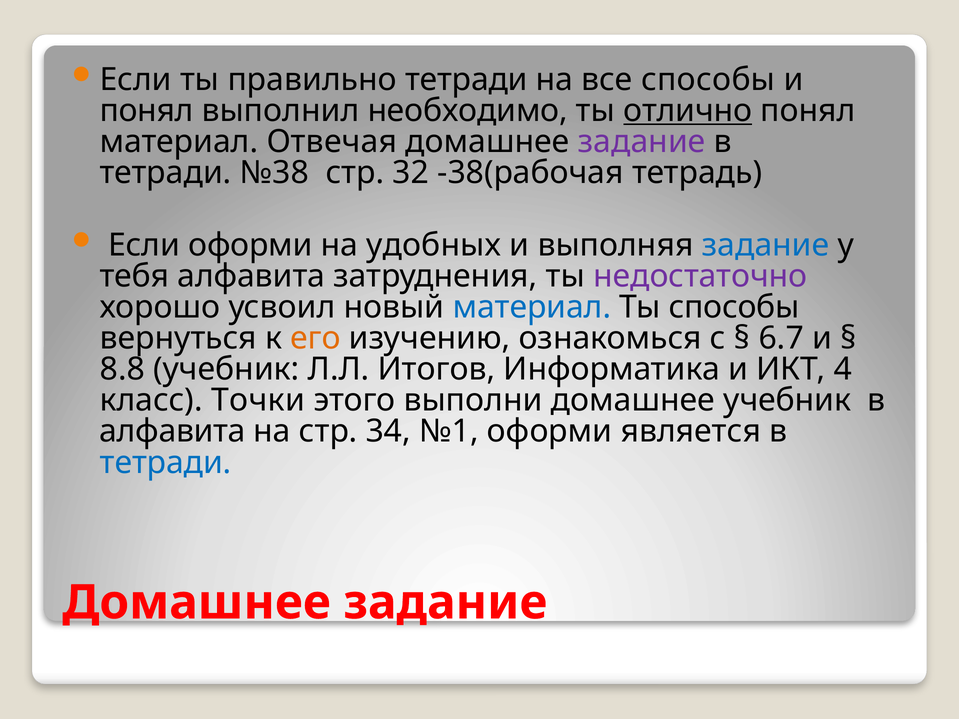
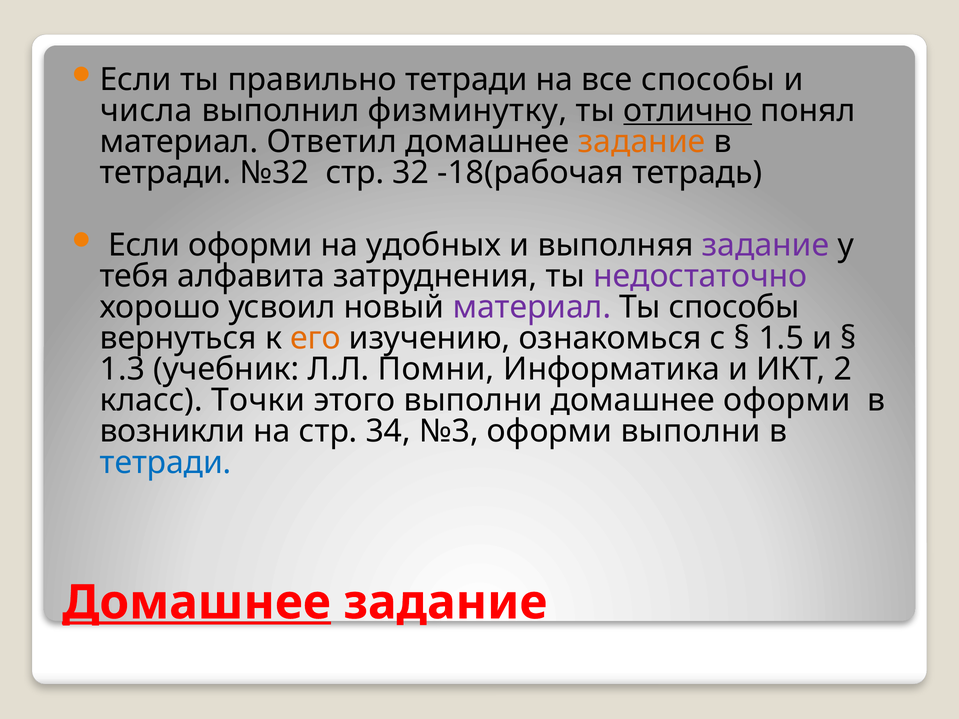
понял at (147, 111): понял -> числа
необходимо: необходимо -> физминутку
Отвечая: Отвечая -> Ответил
задание at (642, 142) colour: purple -> orange
№38: №38 -> №32
-38(рабочая: -38(рабочая -> -18(рабочая
задание at (766, 245) colour: blue -> purple
материал at (532, 307) colour: blue -> purple
6.7: 6.7 -> 1.5
8.8: 8.8 -> 1.3
Итогов: Итогов -> Помни
4: 4 -> 2
домашнее учебник: учебник -> оформи
алфавита at (172, 432): алфавита -> возникли
№1: №1 -> №3
оформи является: является -> выполни
Домашнее at (197, 603) underline: none -> present
